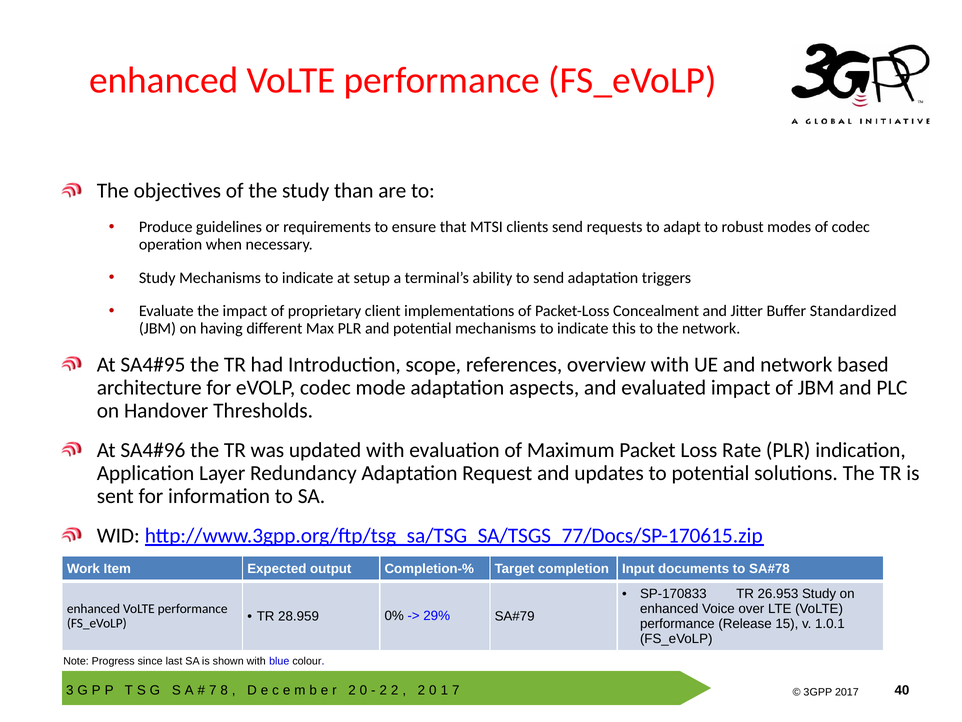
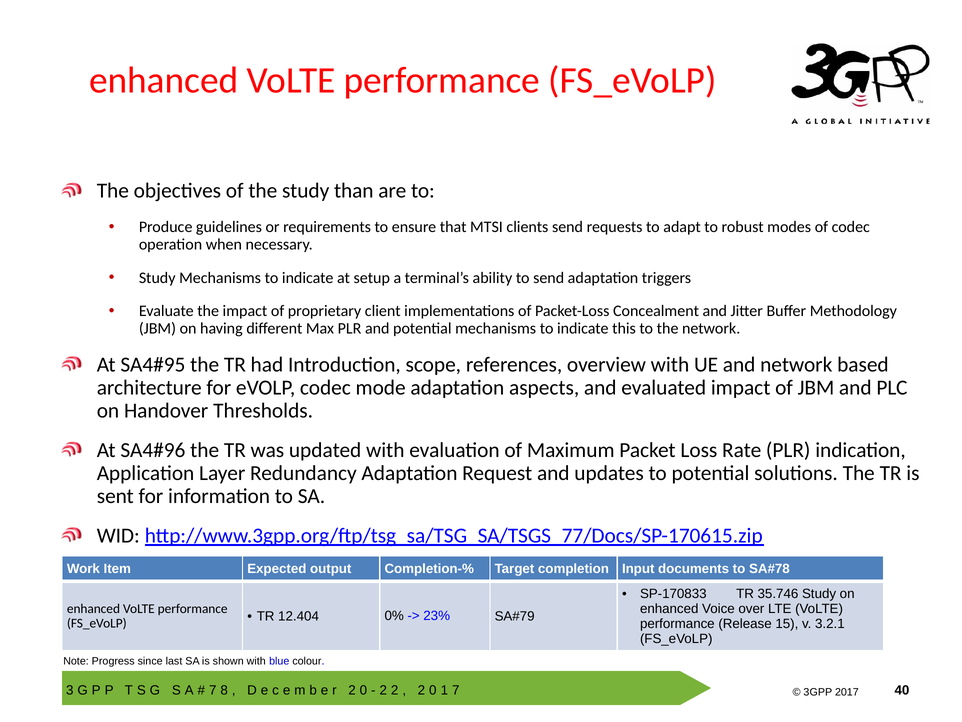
Standardized: Standardized -> Methodology
26.953: 26.953 -> 35.746
28.959: 28.959 -> 12.404
29%: 29% -> 23%
1.0.1: 1.0.1 -> 3.2.1
